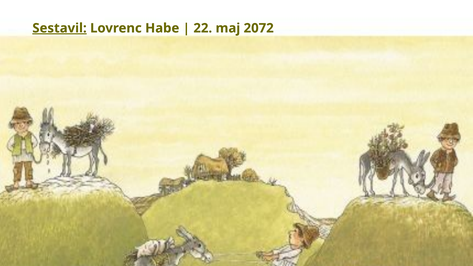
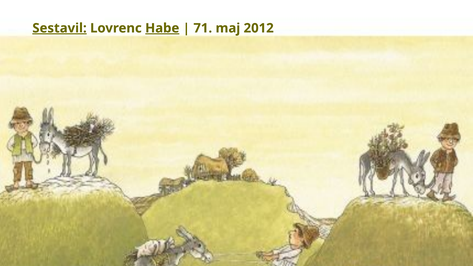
Habe underline: none -> present
22: 22 -> 71
2072: 2072 -> 2012
